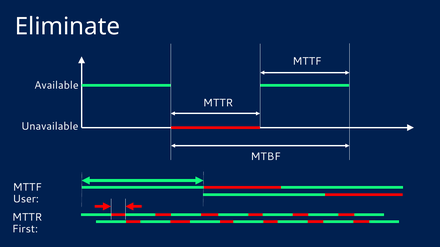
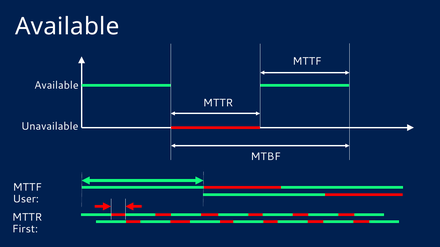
Eliminate at (67, 27): Eliminate -> Available
